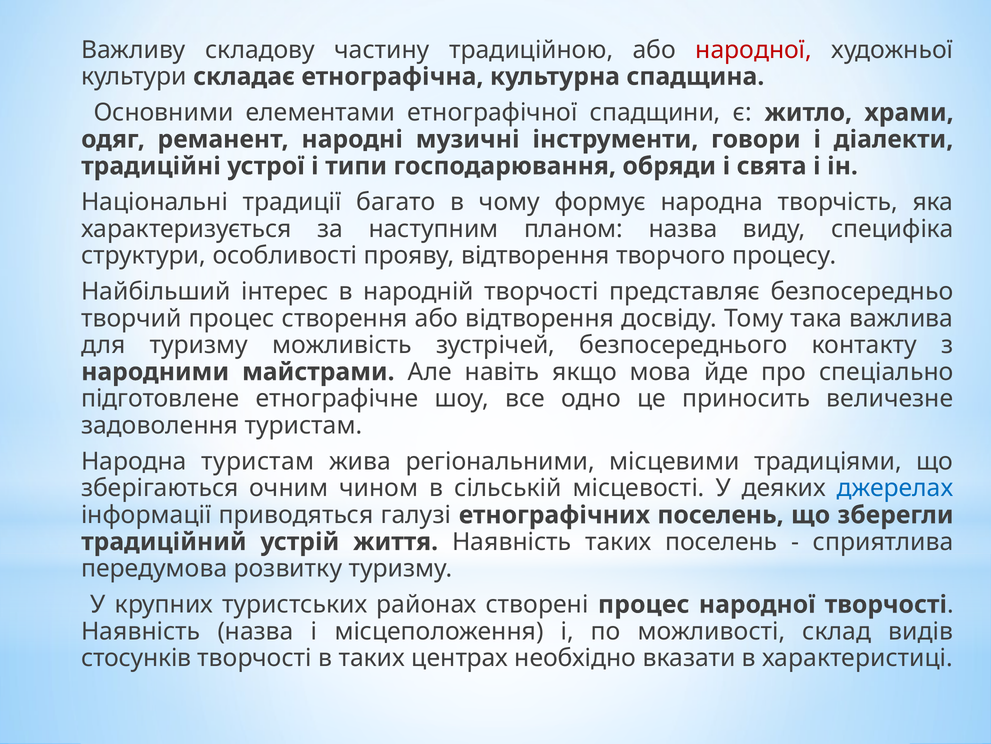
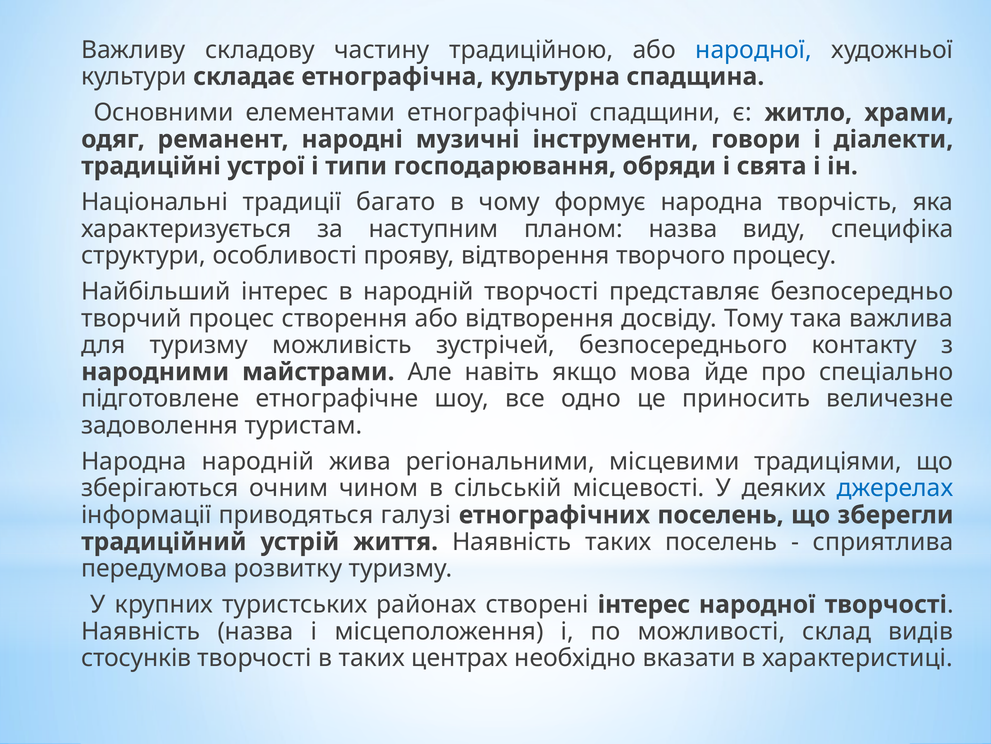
народної at (754, 50) colour: red -> blue
Народна туристам: туристам -> народній
створені процес: процес -> інтерес
